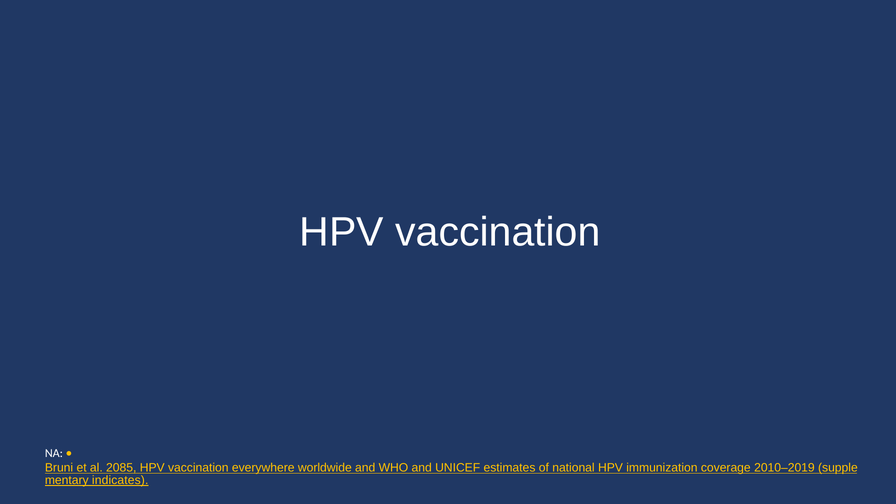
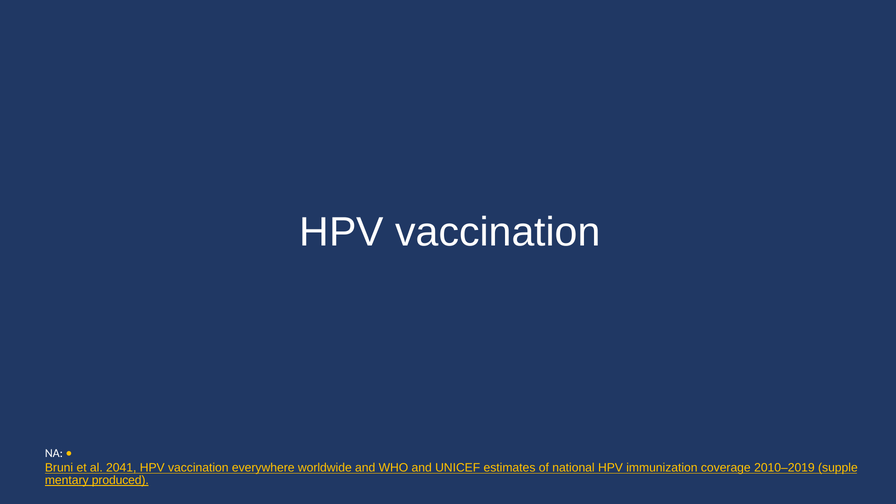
2085: 2085 -> 2041
indicates: indicates -> produced
